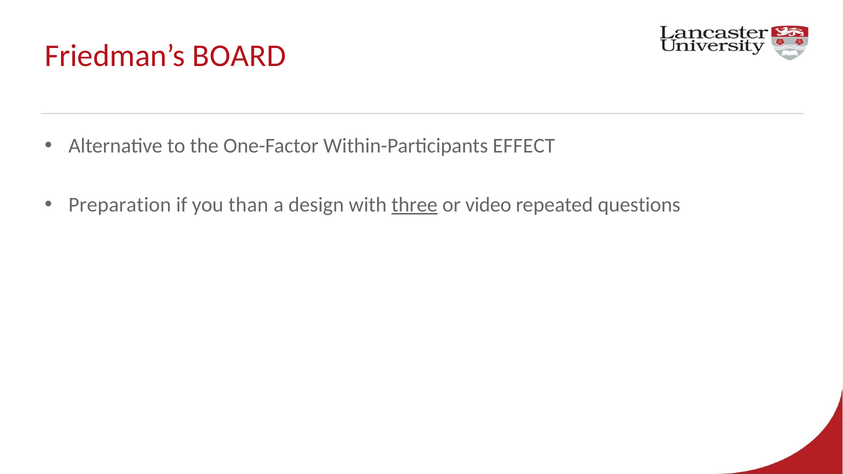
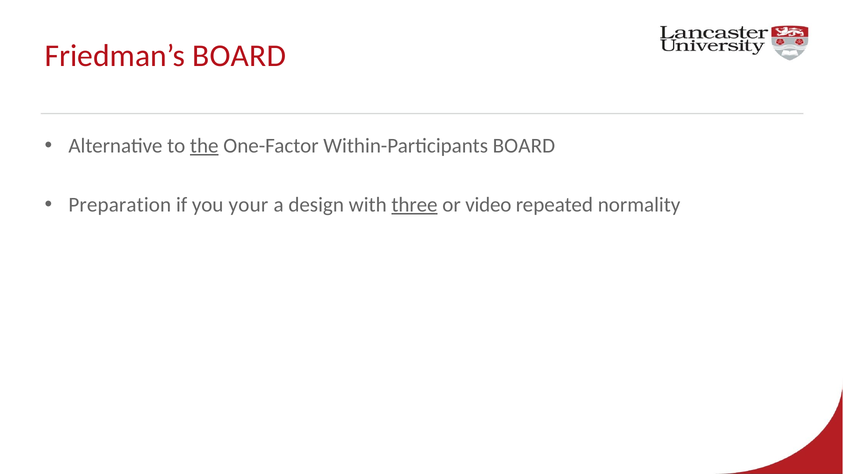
the underline: none -> present
Within-Participants EFFECT: EFFECT -> BOARD
than: than -> your
questions: questions -> normality
